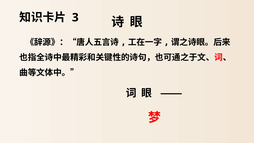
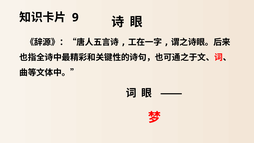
3: 3 -> 9
